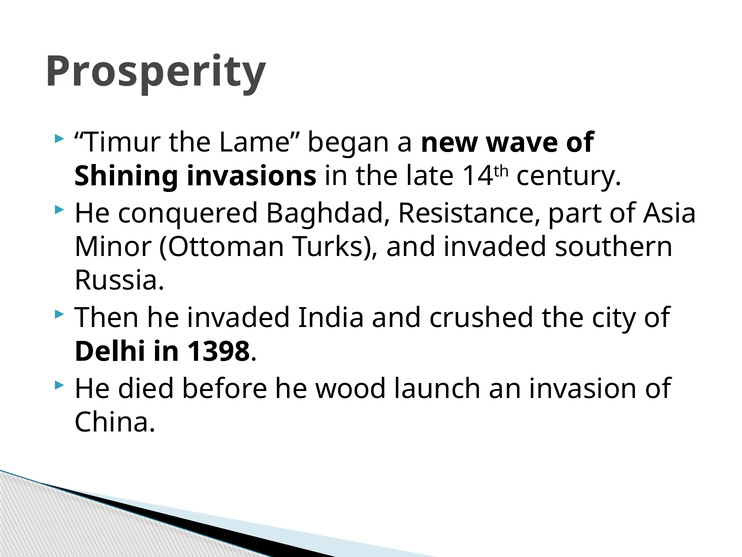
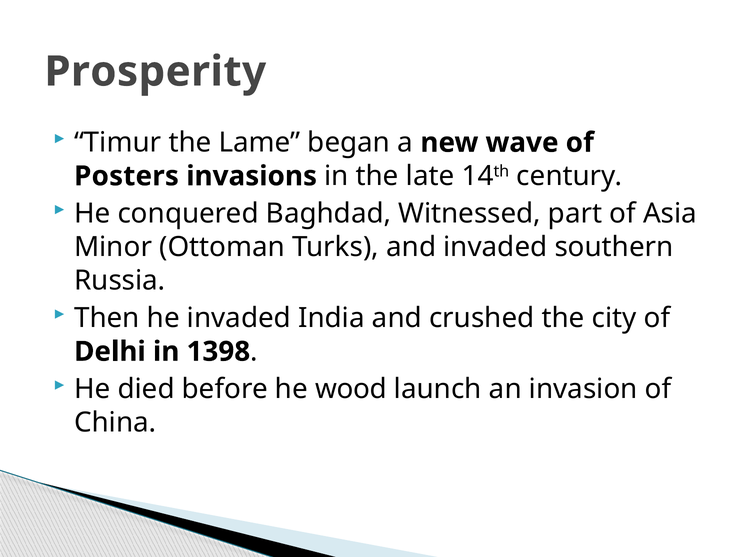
Shining: Shining -> Posters
Resistance: Resistance -> Witnessed
